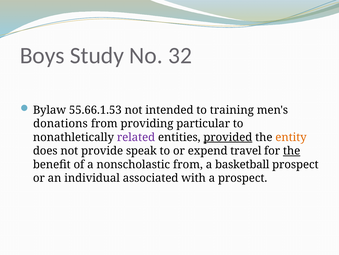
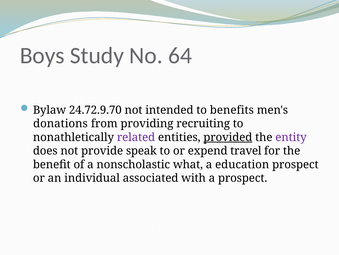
32: 32 -> 64
55.66.1.53: 55.66.1.53 -> 24.72.9.70
training: training -> benefits
particular: particular -> recruiting
entity colour: orange -> purple
the at (292, 150) underline: present -> none
nonscholastic from: from -> what
basketball: basketball -> education
